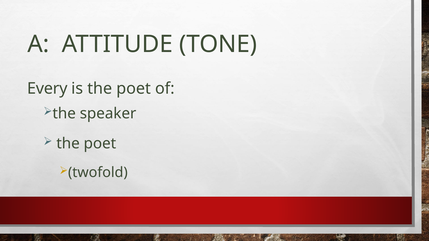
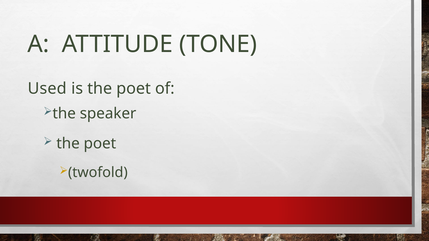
Every: Every -> Used
